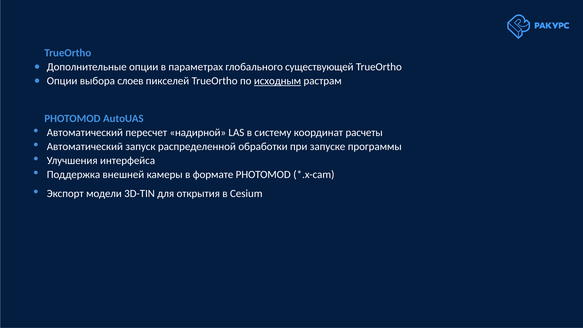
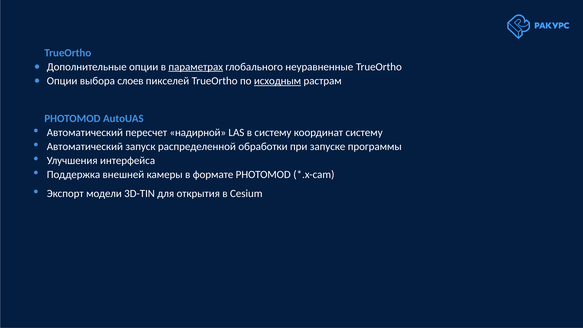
параметрах underline: none -> present
существующей: существующей -> неуравненные
координат расчеты: расчеты -> систему
